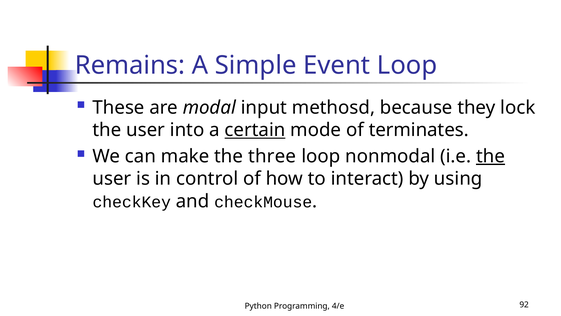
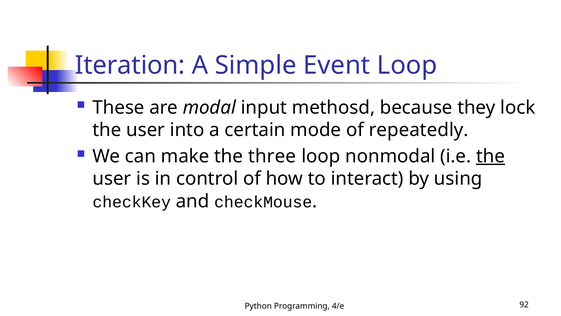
Remains: Remains -> Iteration
certain underline: present -> none
terminates: terminates -> repeatedly
